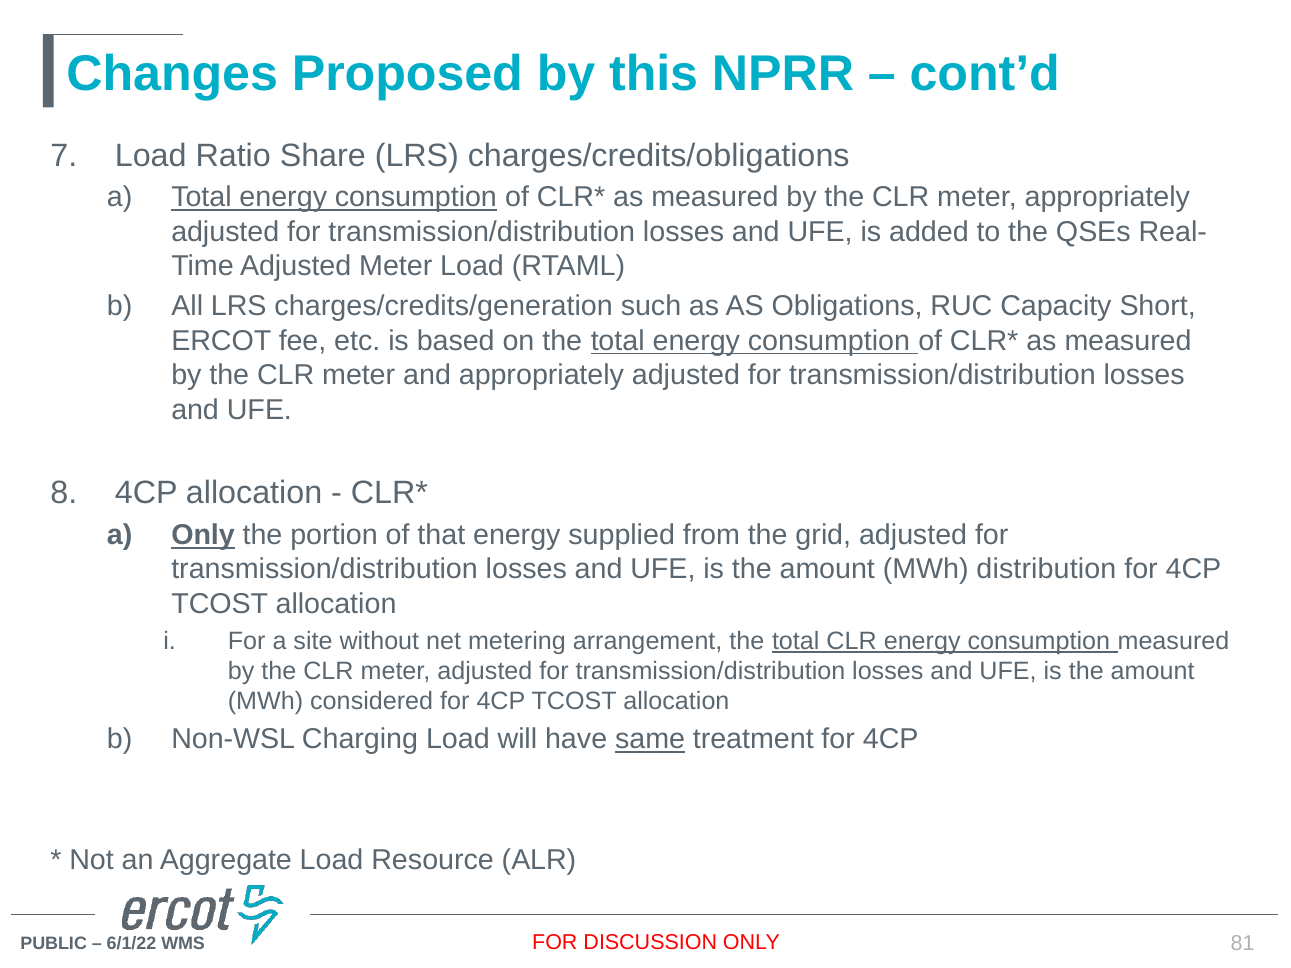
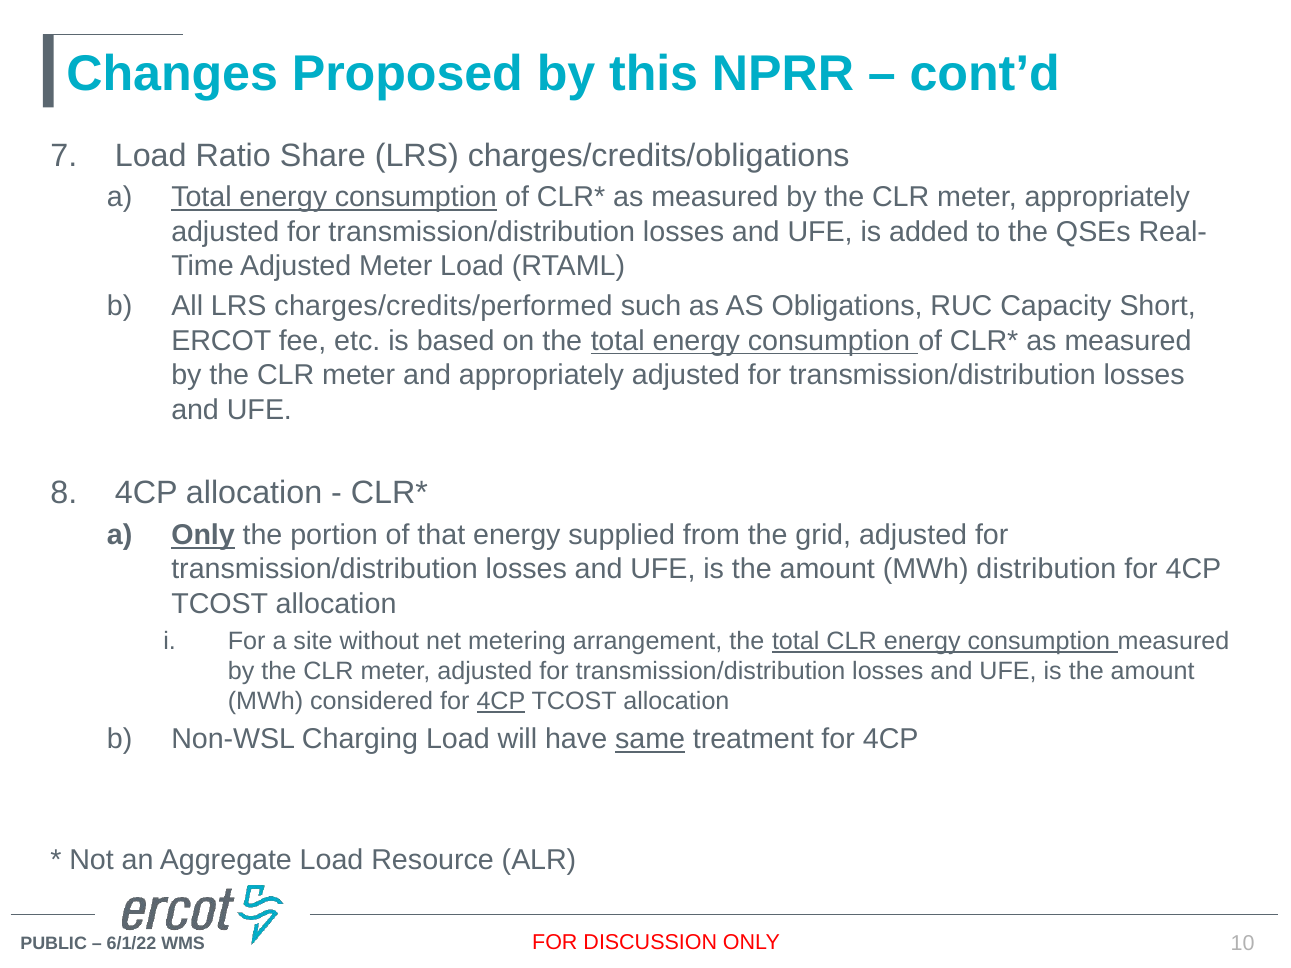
charges/credits/generation: charges/credits/generation -> charges/credits/performed
4CP at (501, 701) underline: none -> present
81: 81 -> 10
